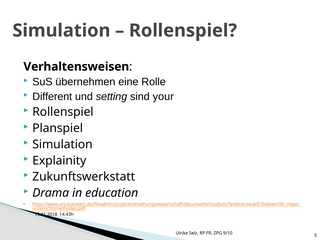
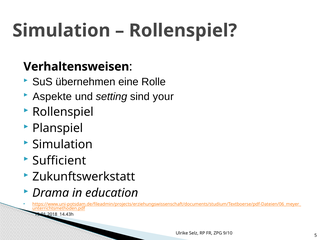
Different: Different -> Aspekte
Explainity: Explainity -> Sufficient
